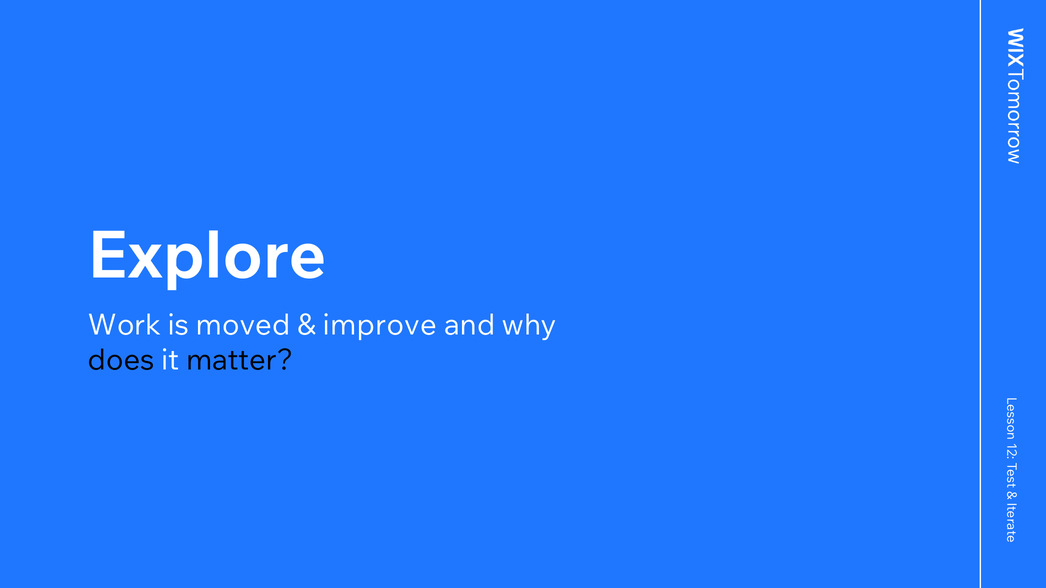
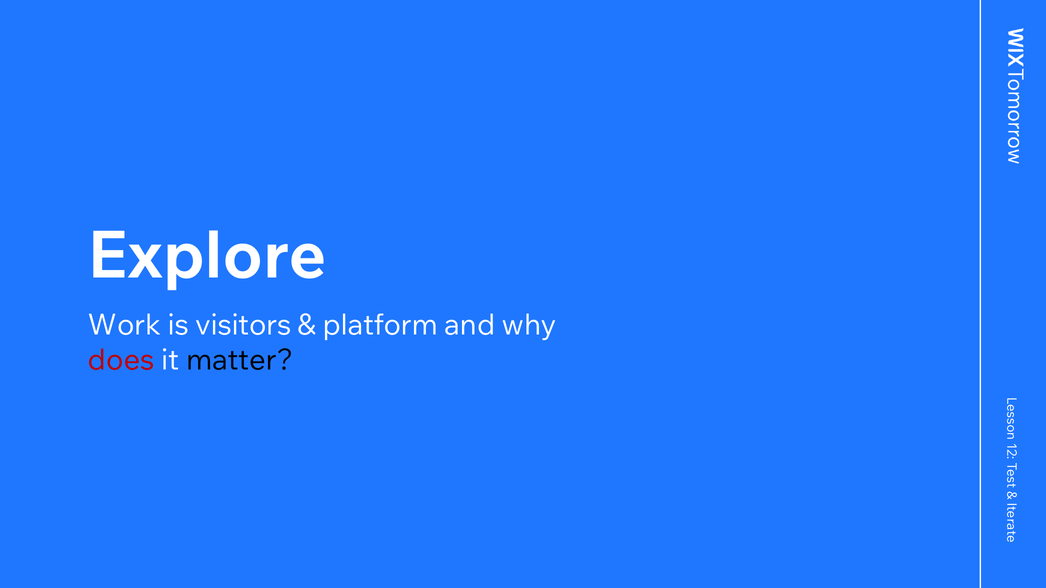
moved: moved -> visitors
improve: improve -> platform
does colour: black -> red
